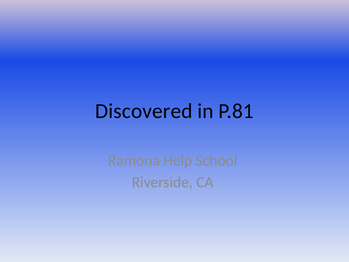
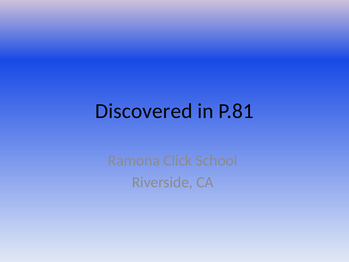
Help: Help -> Click
